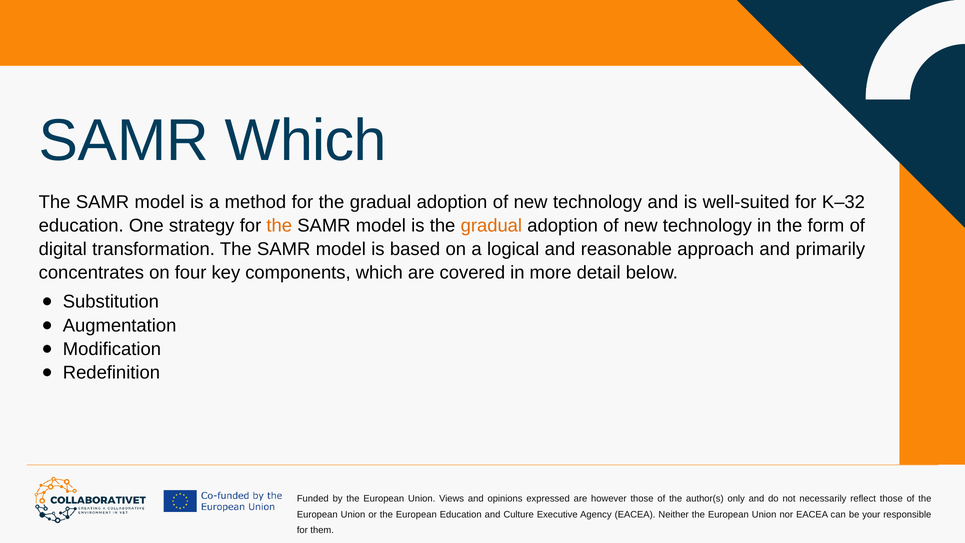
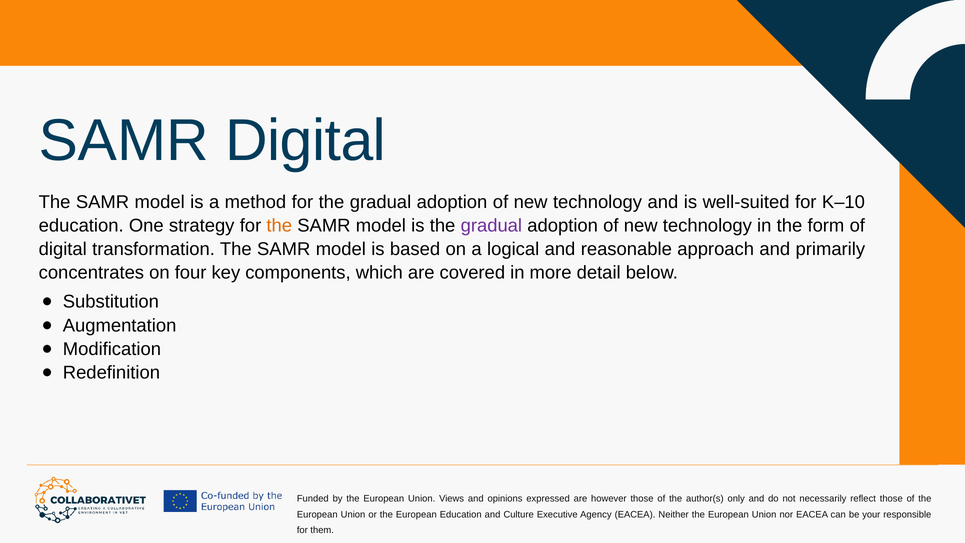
SAMR Which: Which -> Digital
K–32: K–32 -> K–10
gradual at (491, 226) colour: orange -> purple
